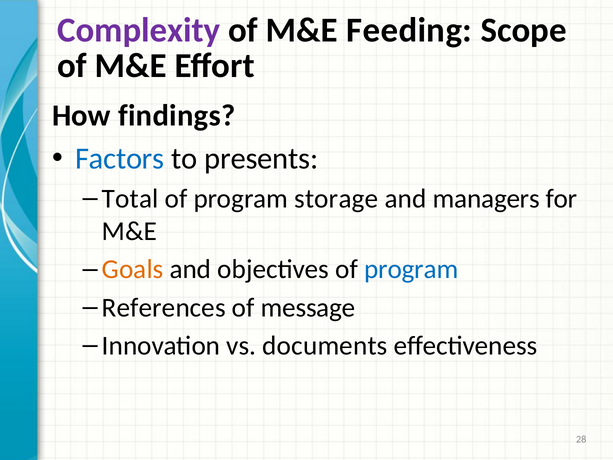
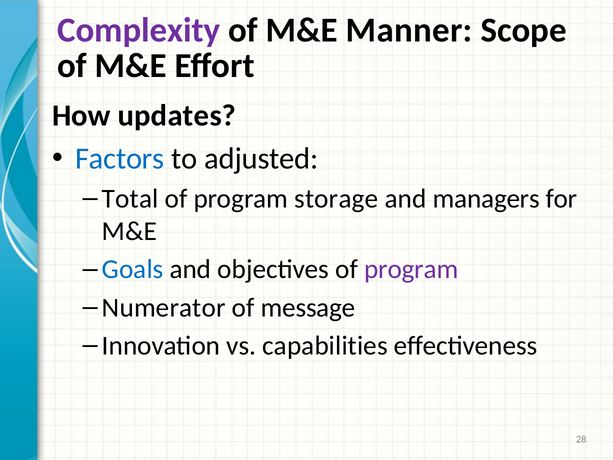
Feeding: Feeding -> Manner
findings: findings -> updates
presents: presents -> adjusted
Goals colour: orange -> blue
program at (411, 269) colour: blue -> purple
References: References -> Numerator
documents: documents -> capabilities
